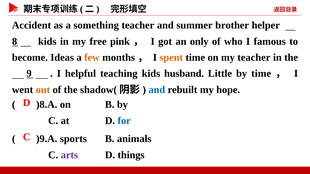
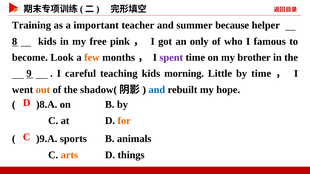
Accident: Accident -> Training
something: something -> important
brother: brother -> because
Ideas: Ideas -> Look
spent colour: orange -> purple
my teacher: teacher -> brother
helpful: helpful -> careful
husband: husband -> morning
for colour: blue -> orange
arts colour: purple -> orange
